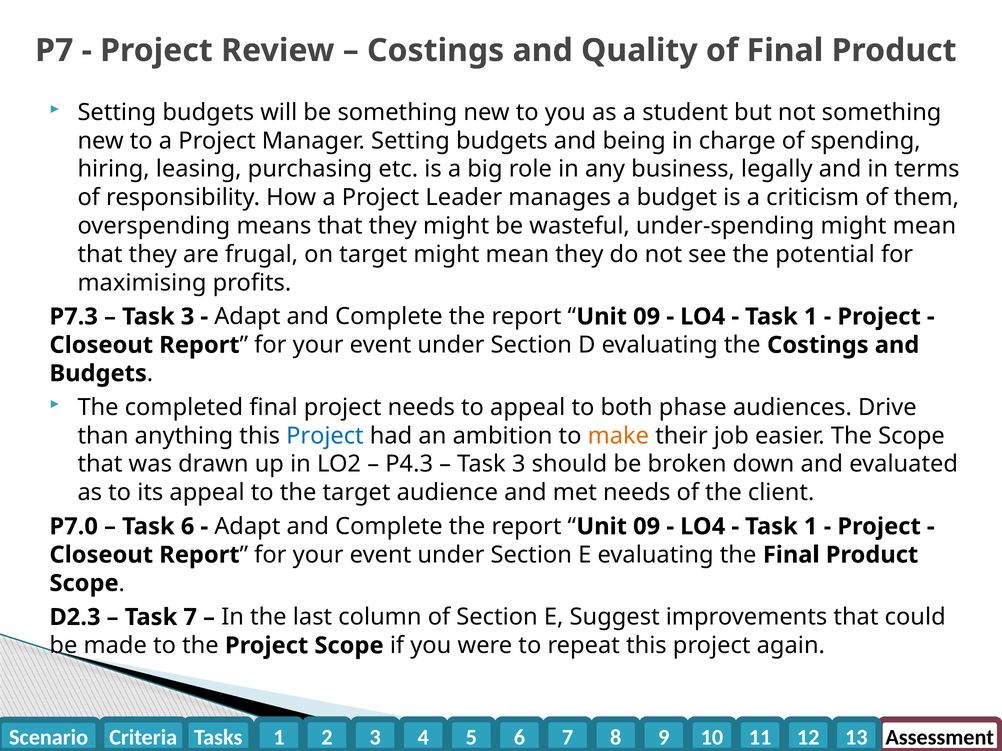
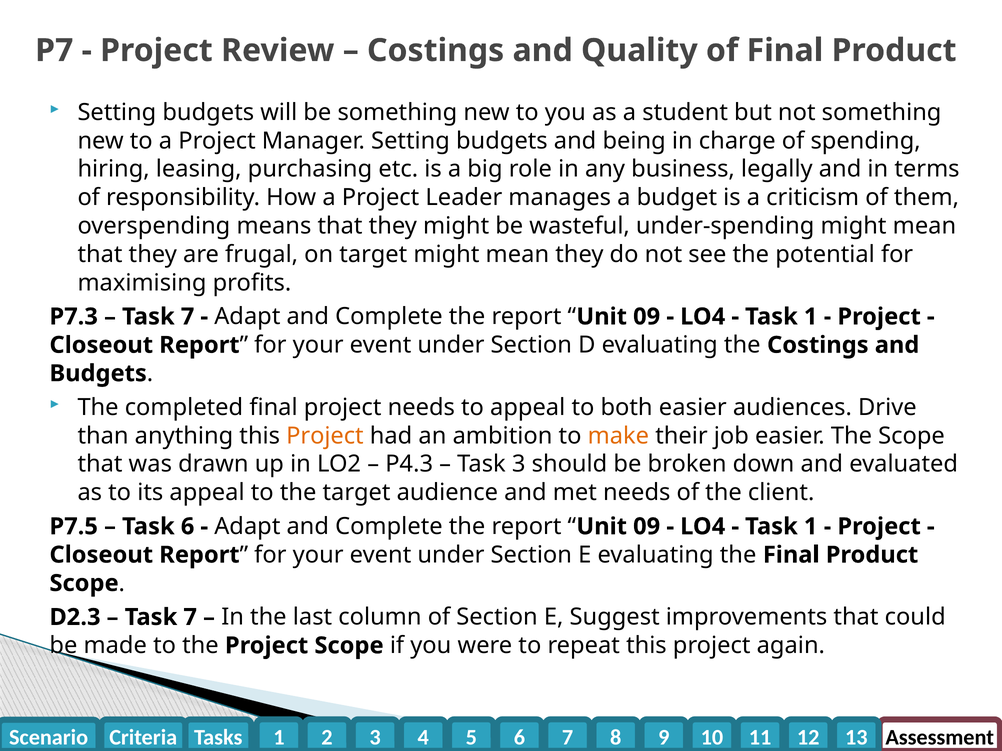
3 at (188, 317): 3 -> 7
both phase: phase -> easier
Project at (325, 436) colour: blue -> orange
P7.0: P7.0 -> P7.5
